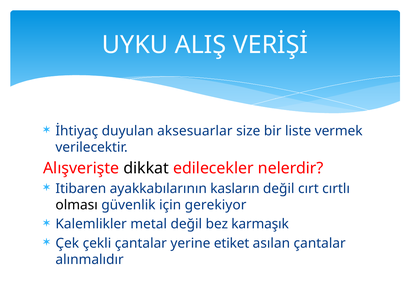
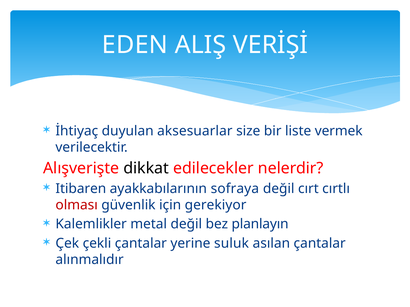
UYKU: UYKU -> EDEN
kasların: kasların -> sofraya
olması colour: black -> red
karmaşık: karmaşık -> planlayın
etiket: etiket -> suluk
